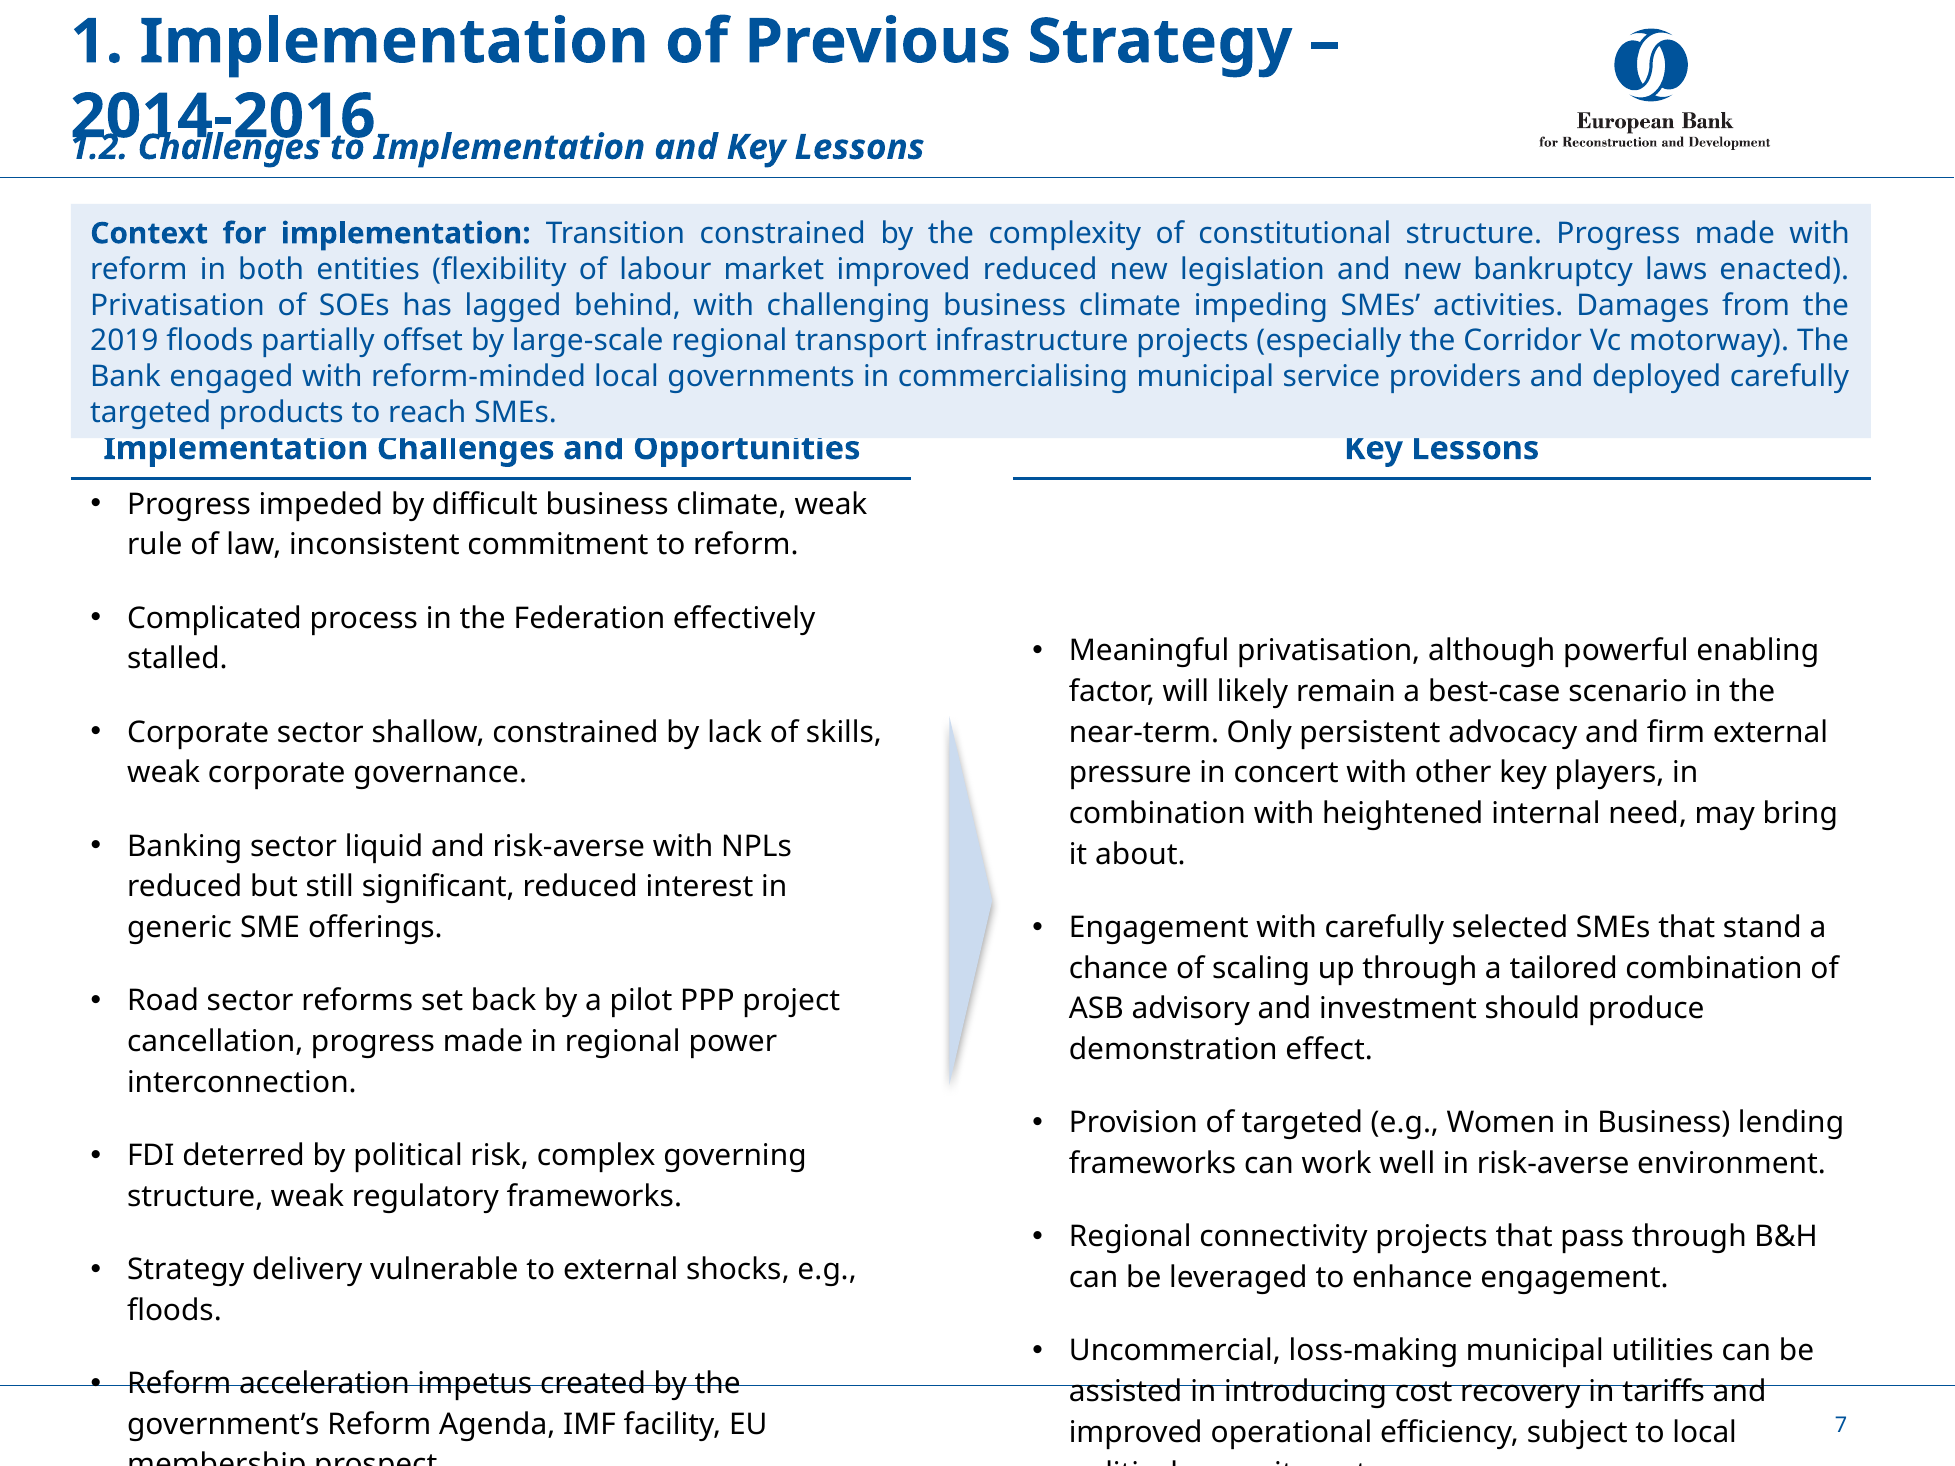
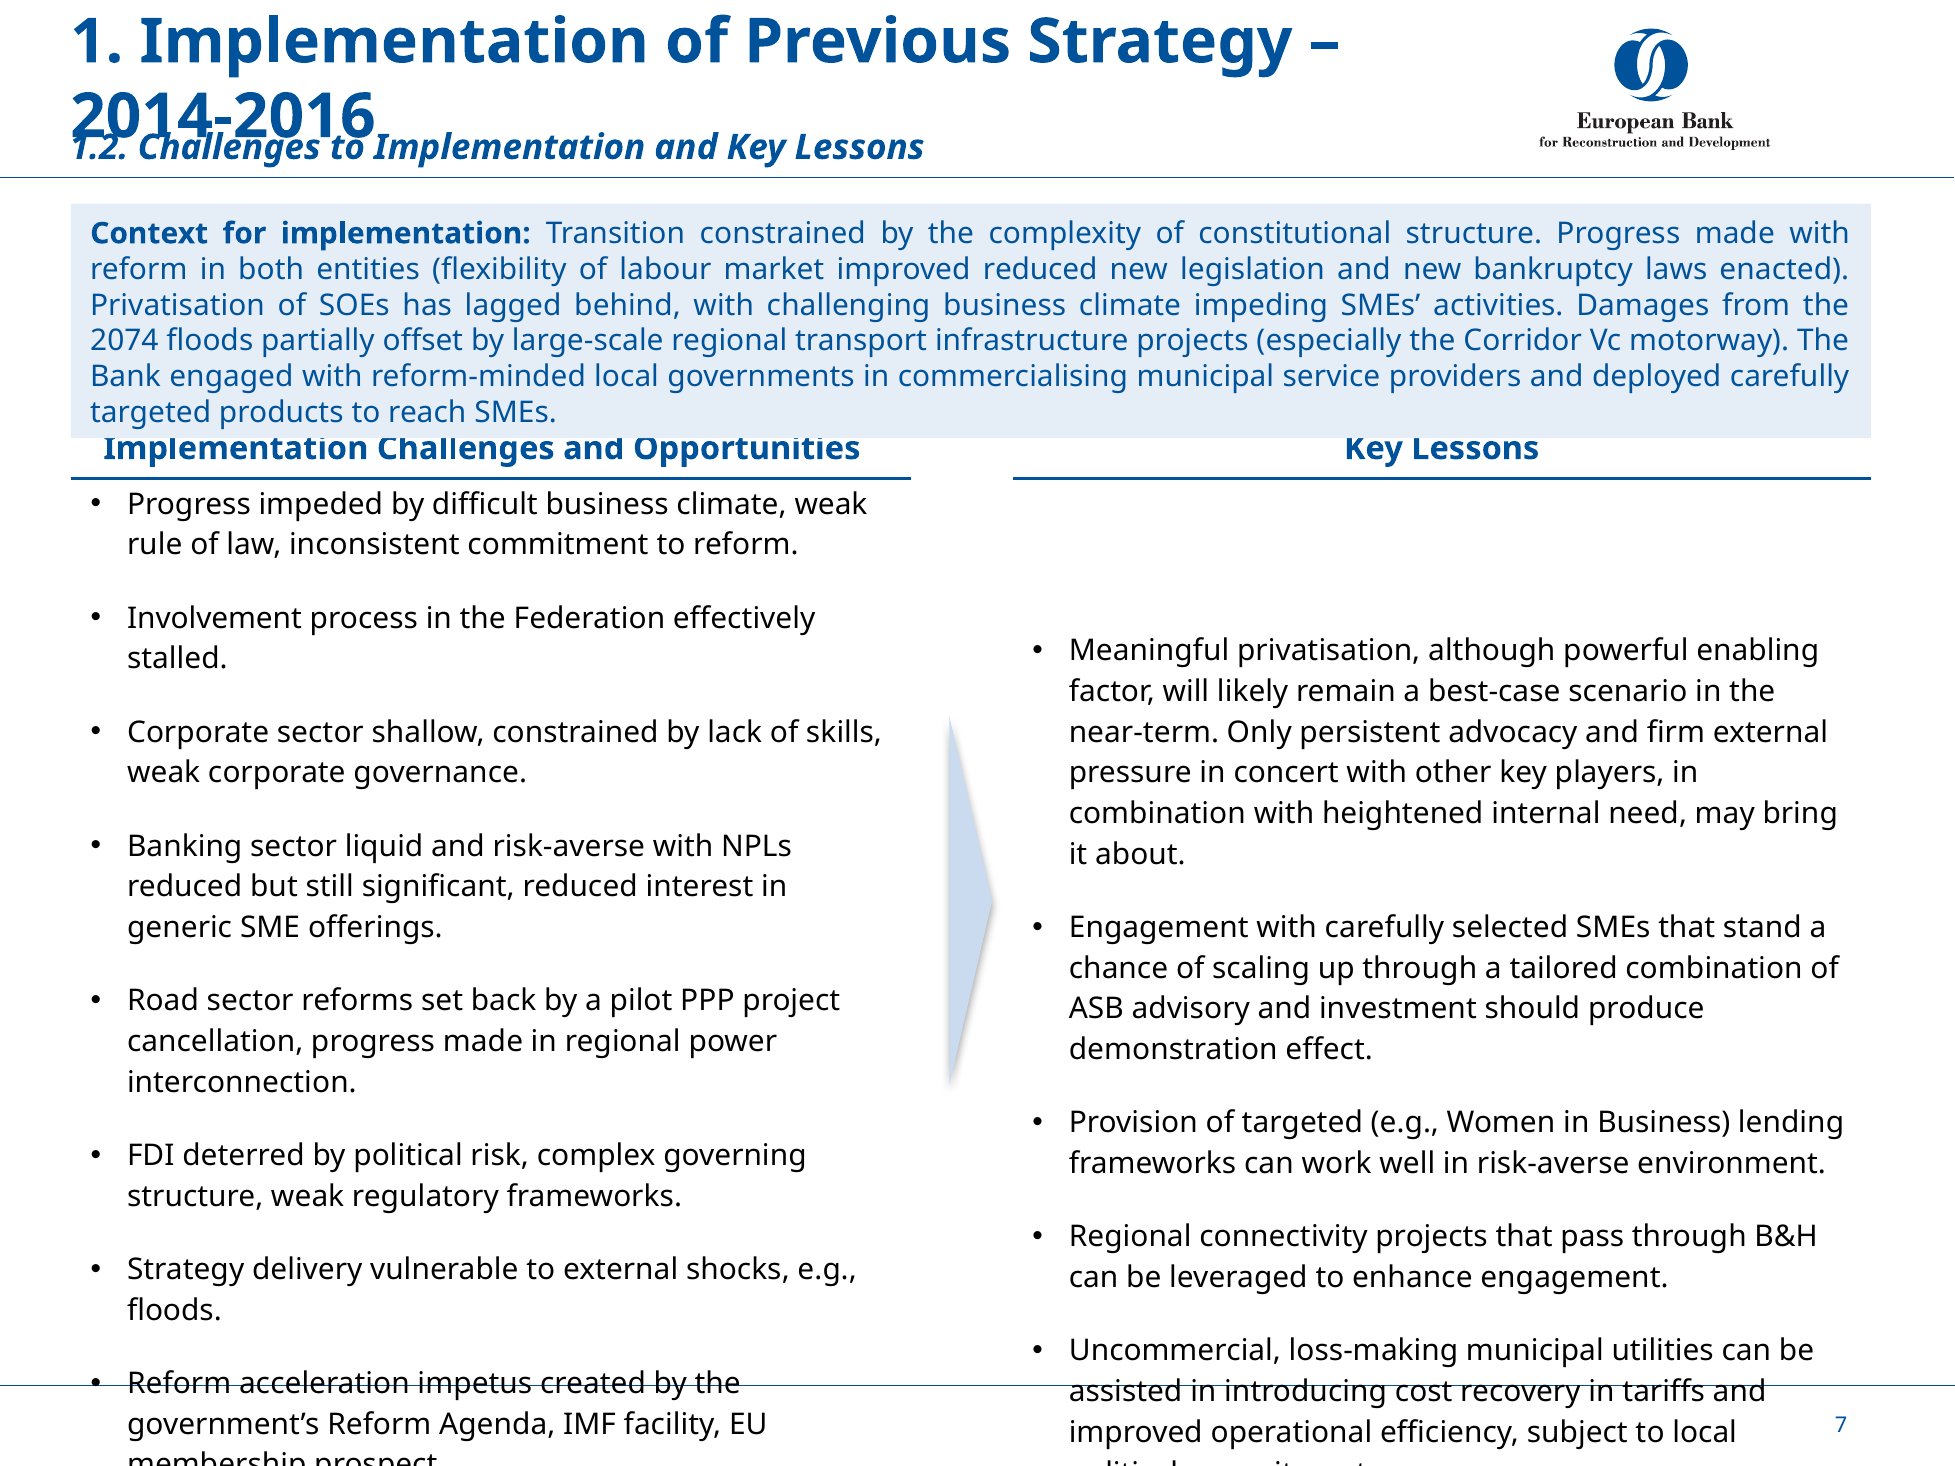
2019: 2019 -> 2074
Complicated: Complicated -> Involvement
